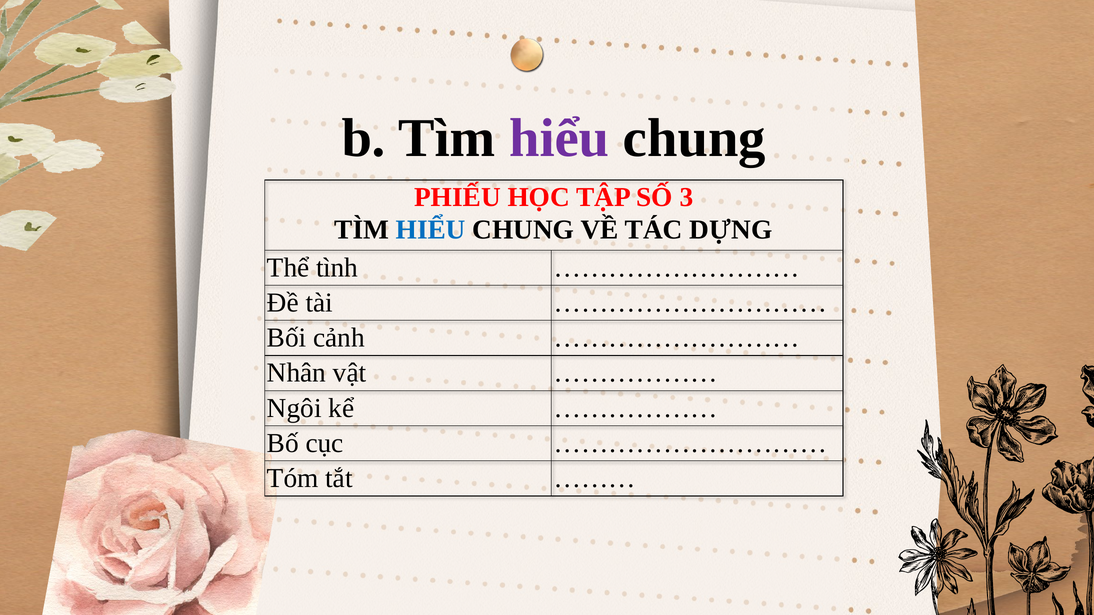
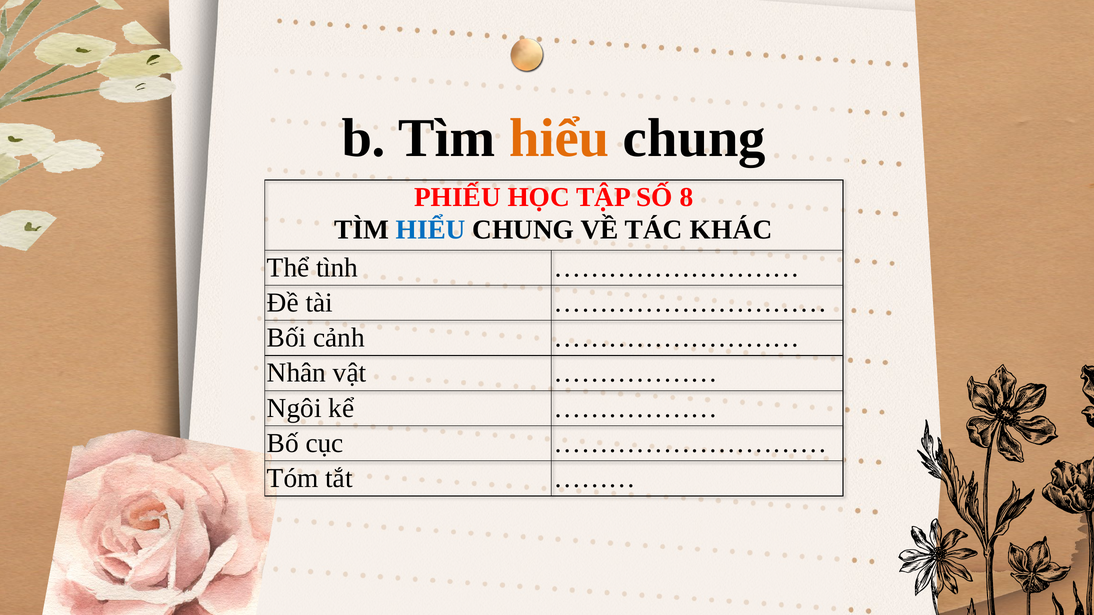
hiểu at (559, 138) colour: purple -> orange
3: 3 -> 8
DỰNG: DỰNG -> KHÁC
